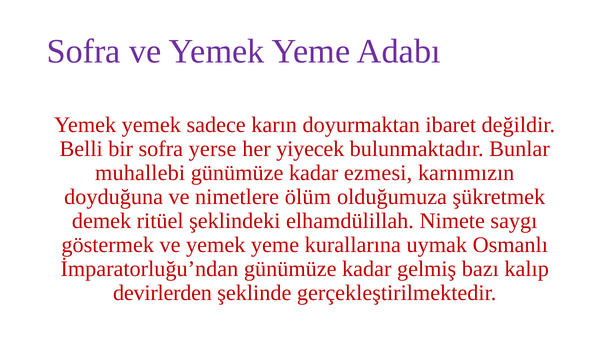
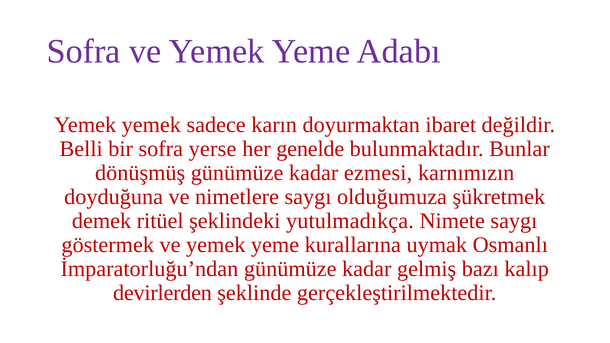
yiyecek: yiyecek -> genelde
muhallebi: muhallebi -> dönüşmüş
nimetlere ölüm: ölüm -> saygı
elhamdülillah: elhamdülillah -> yutulmadıkça
